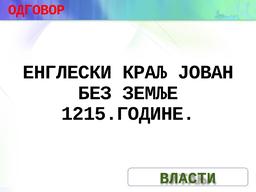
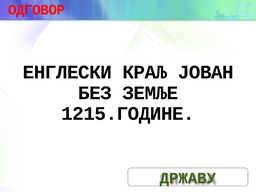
ВЛАСТИ: ВЛАСТИ -> ДРЖАВУ
